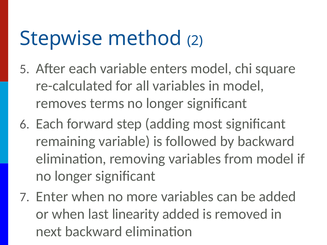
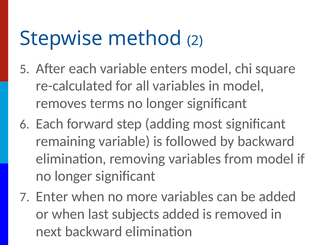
linearity: linearity -> subjects
